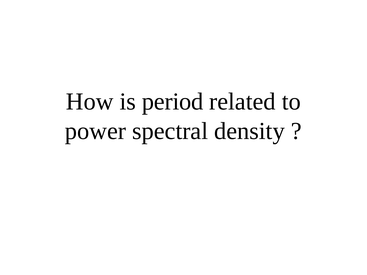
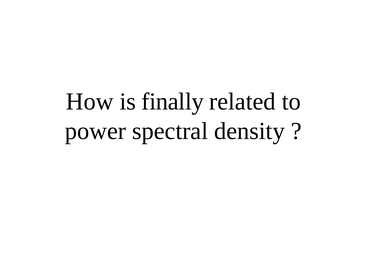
period: period -> finally
